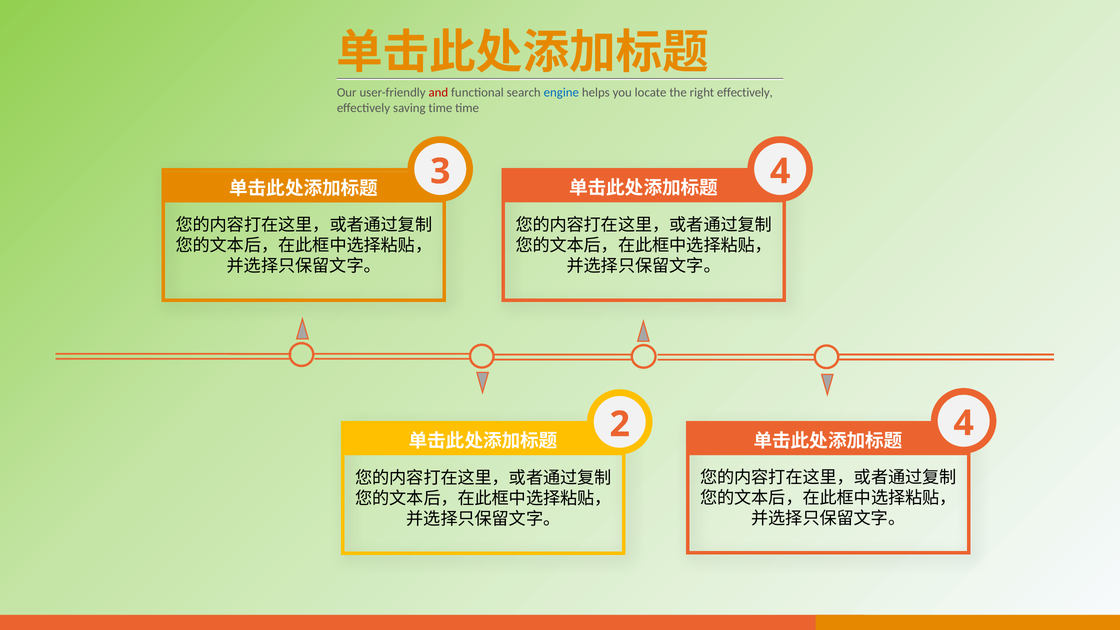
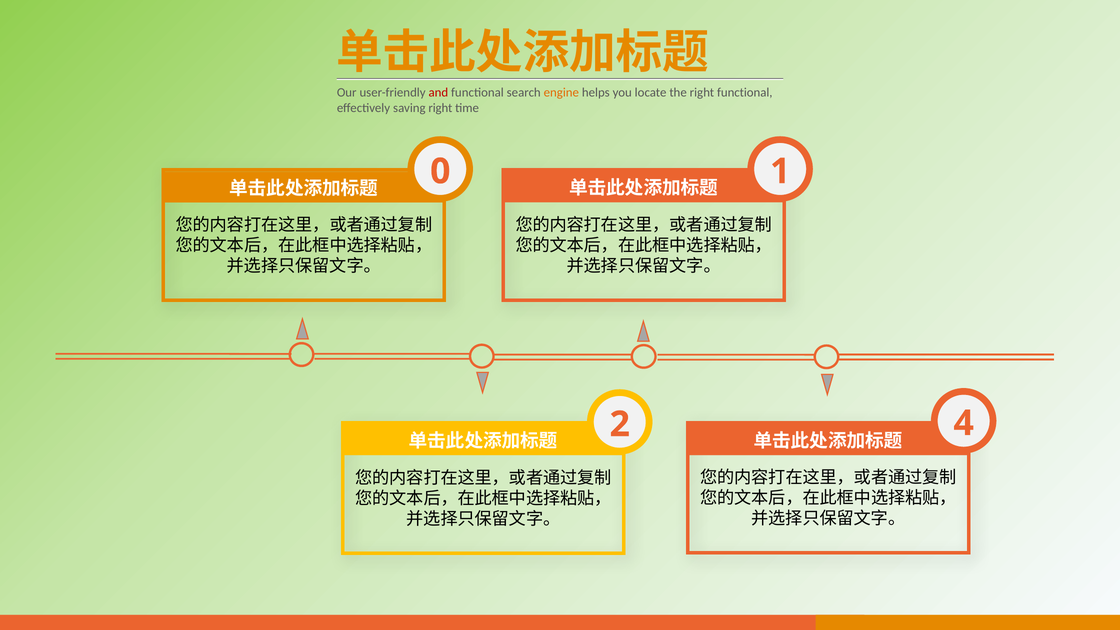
engine colour: blue -> orange
right effectively: effectively -> functional
saving time: time -> right
4 at (780, 171): 4 -> 1
3: 3 -> 0
